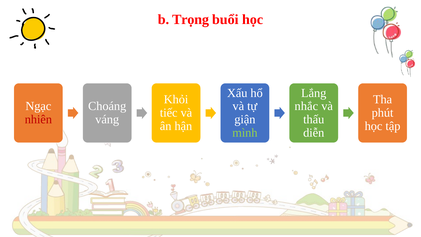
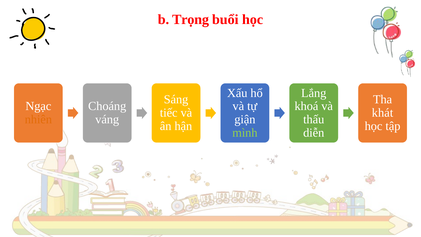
Khỏi: Khỏi -> Sáng
nhắc: nhắc -> khoá
phút: phút -> khát
nhiên colour: red -> orange
